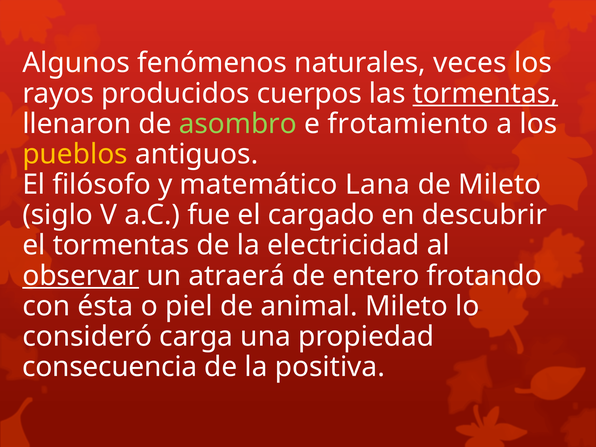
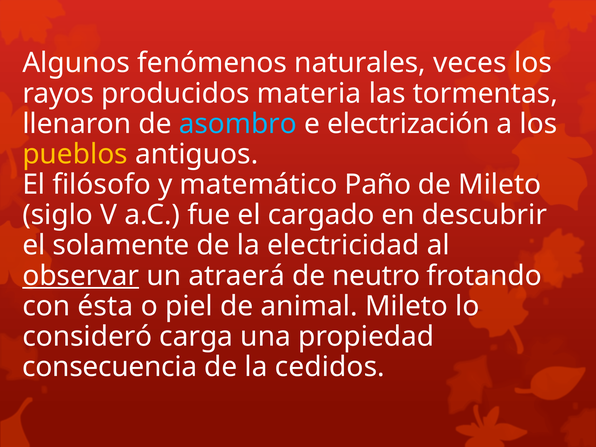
cuerpos: cuerpos -> materia
tormentas at (485, 93) underline: present -> none
asombro colour: light green -> light blue
frotamiento: frotamiento -> electrización
Lana: Lana -> Paño
el tormentas: tormentas -> solamente
entero: entero -> neutro
positiva: positiva -> cedidos
